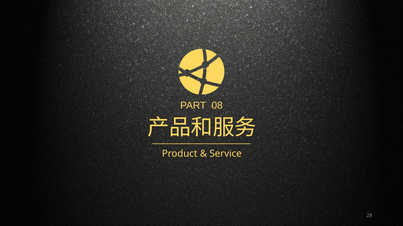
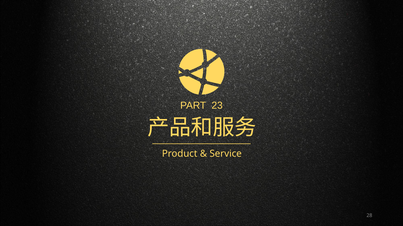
08: 08 -> 23
